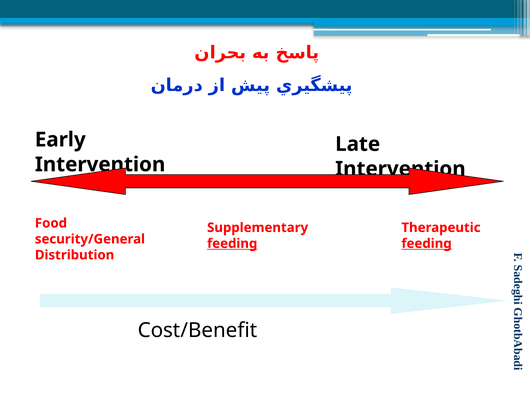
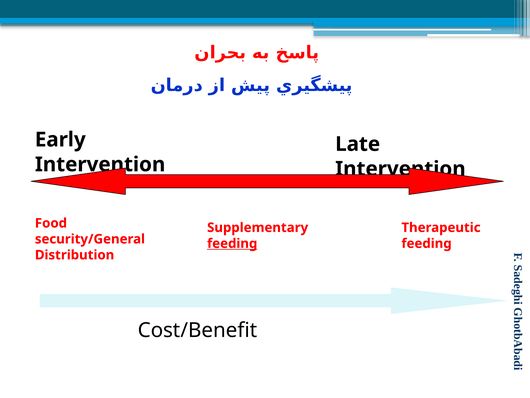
feeding at (427, 243) underline: present -> none
